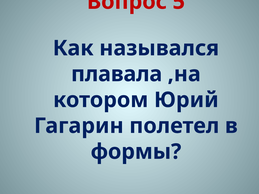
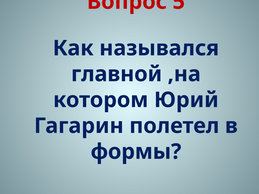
плавала: плавала -> главной
